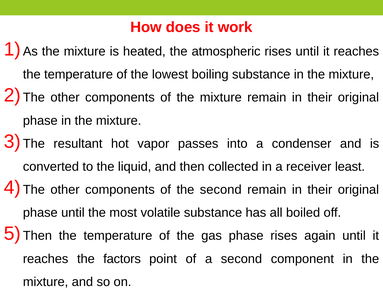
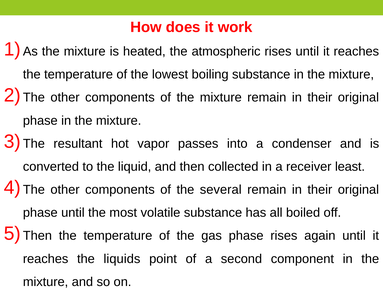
the second: second -> several
factors: factors -> liquids
